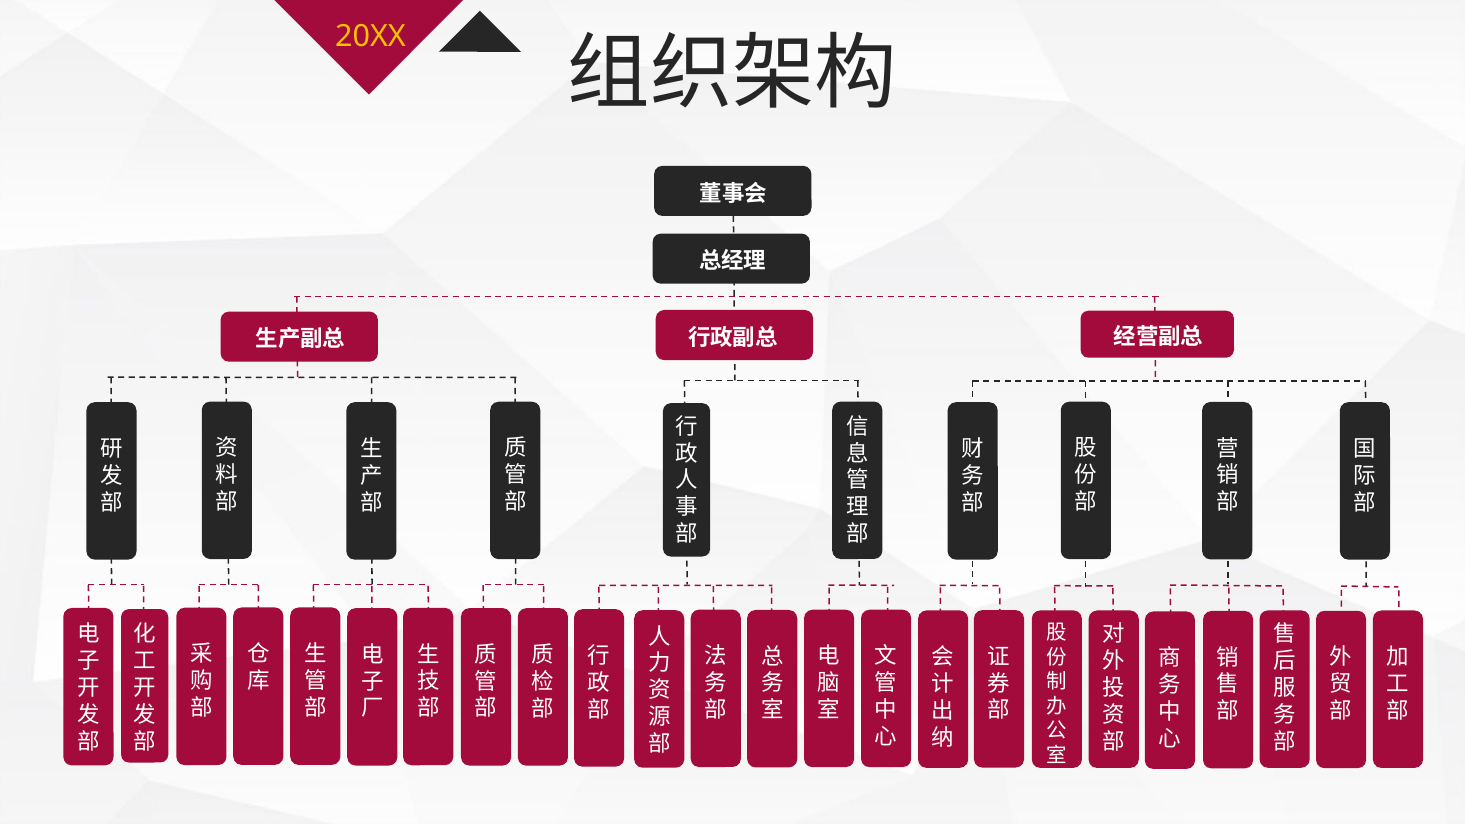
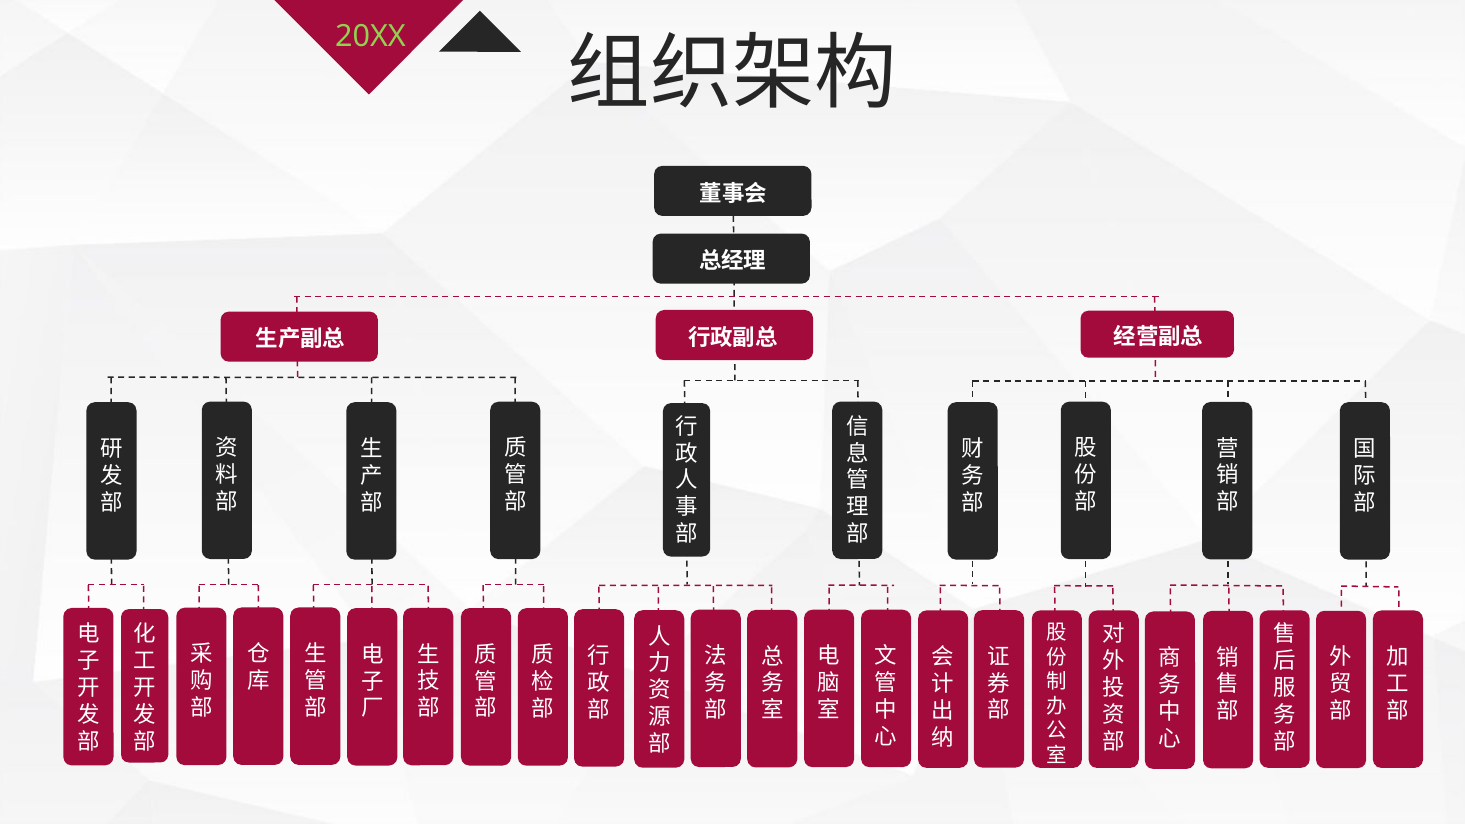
20XX colour: yellow -> light green
